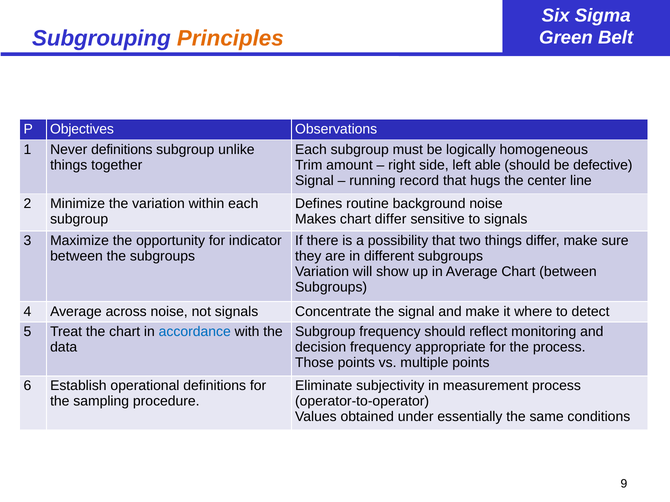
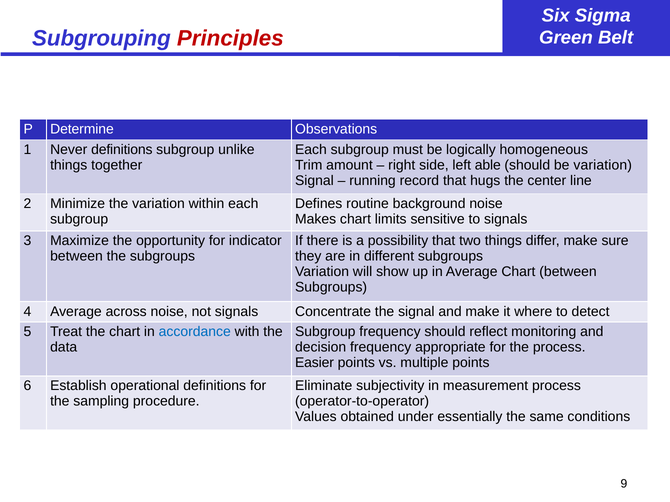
Principles colour: orange -> red
Objectives: Objectives -> Determine
be defective: defective -> variation
chart differ: differ -> limits
Those: Those -> Easier
